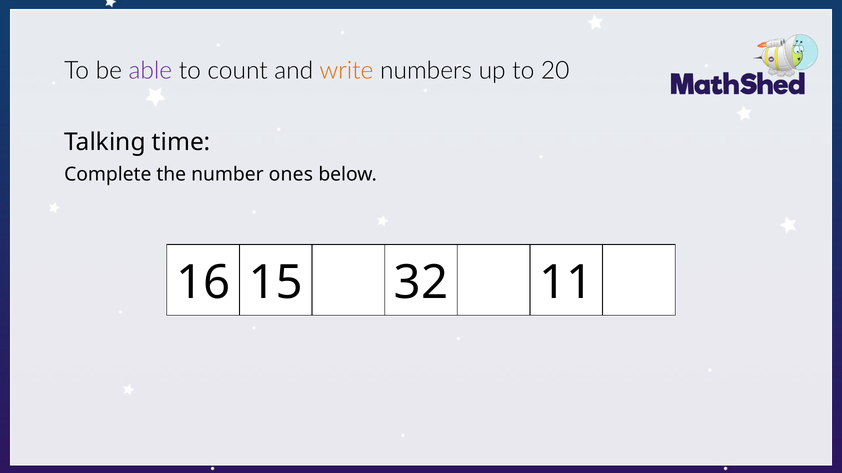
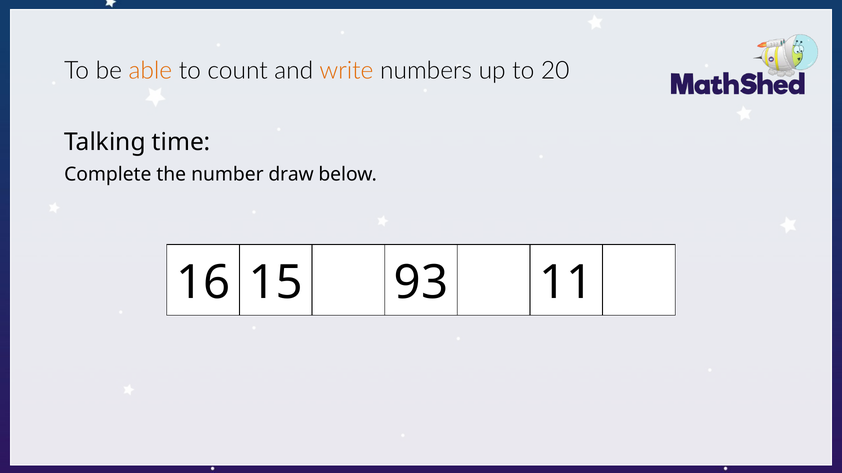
able colour: purple -> orange
ones: ones -> draw
32: 32 -> 93
